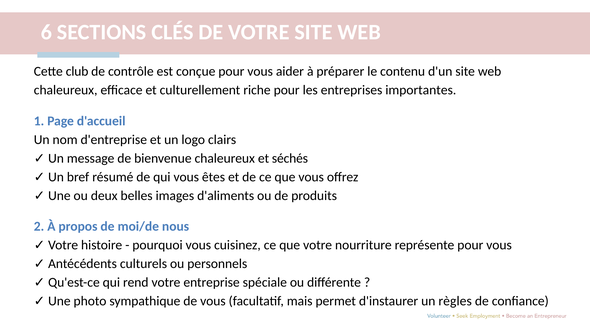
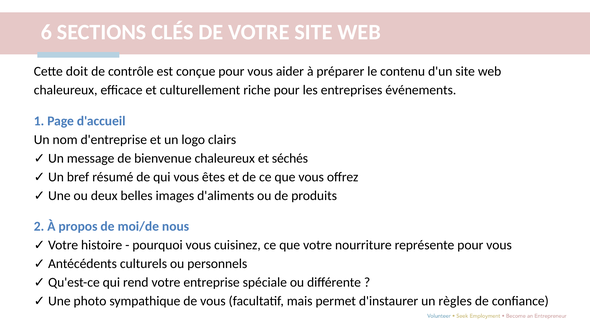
club: club -> doit
importantes: importantes -> événements
